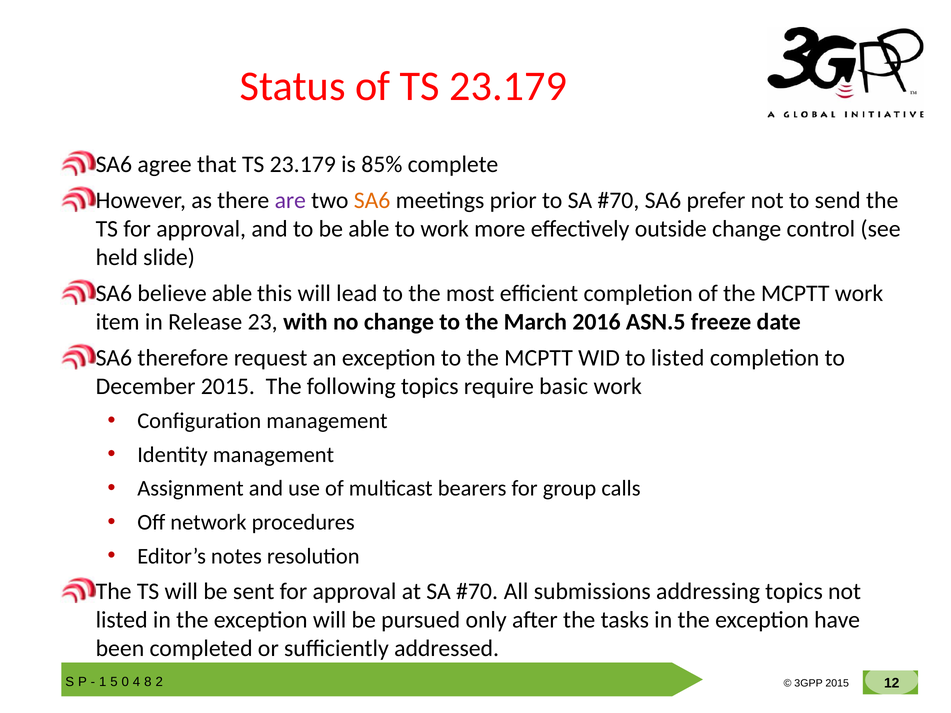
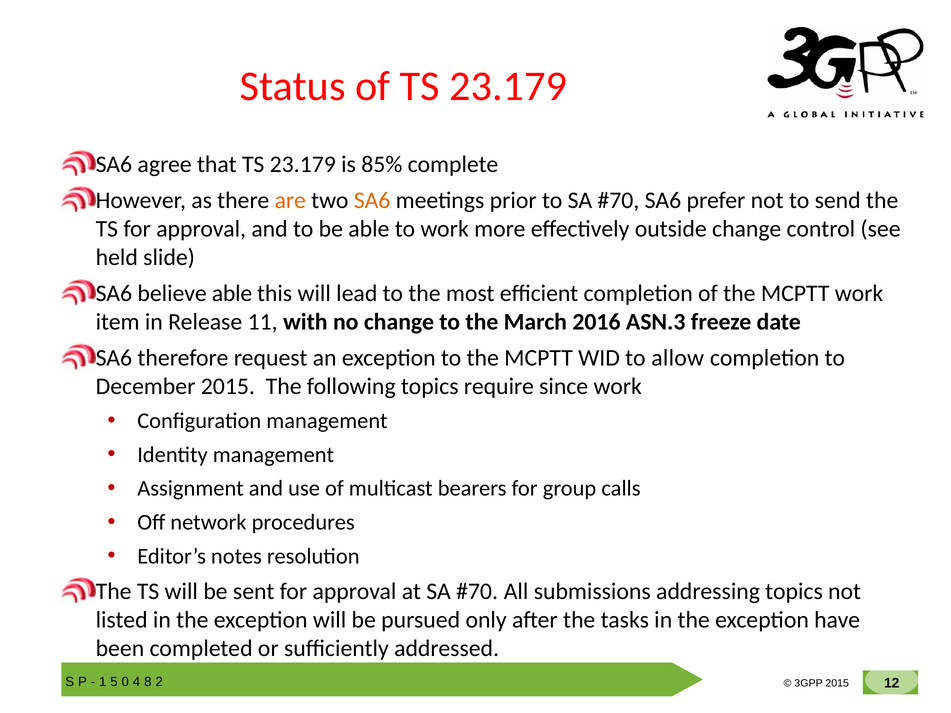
are colour: purple -> orange
23: 23 -> 11
ASN.5: ASN.5 -> ASN.3
to listed: listed -> allow
basic: basic -> since
